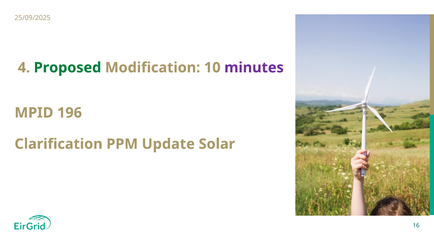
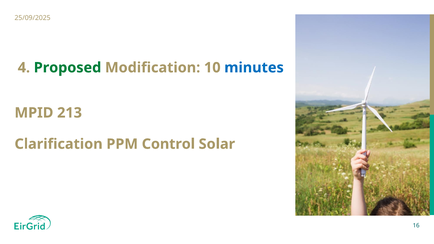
minutes colour: purple -> blue
196: 196 -> 213
Update: Update -> Control
